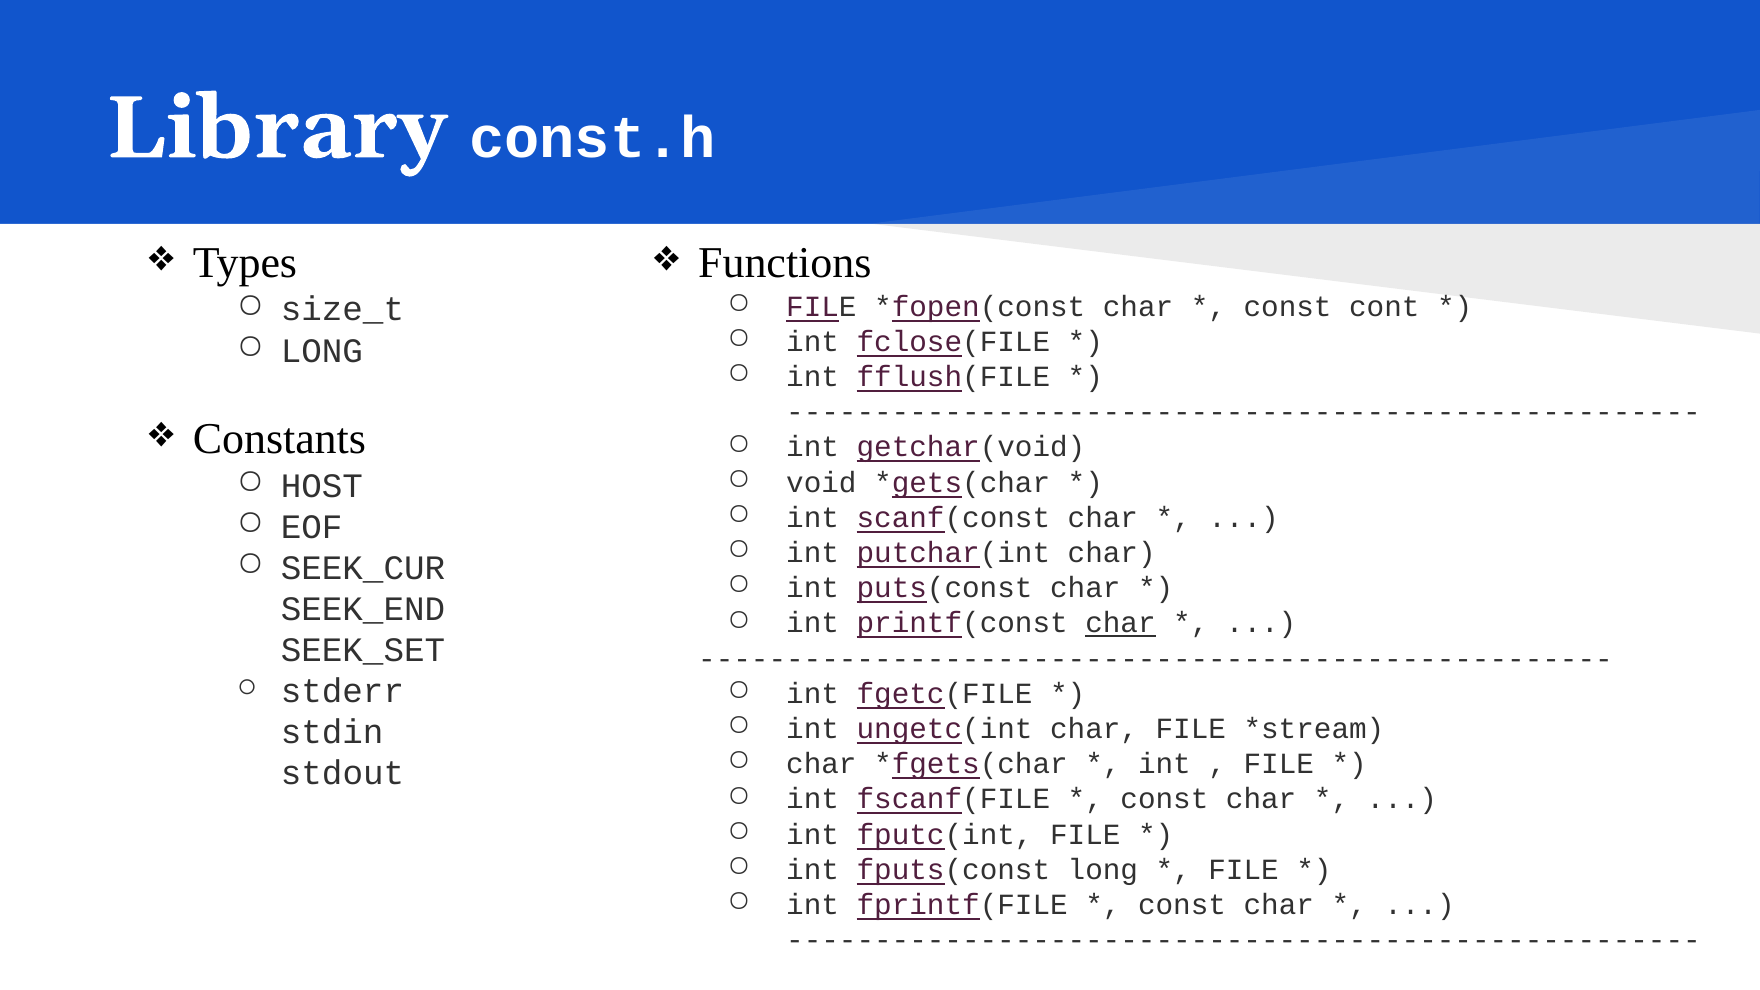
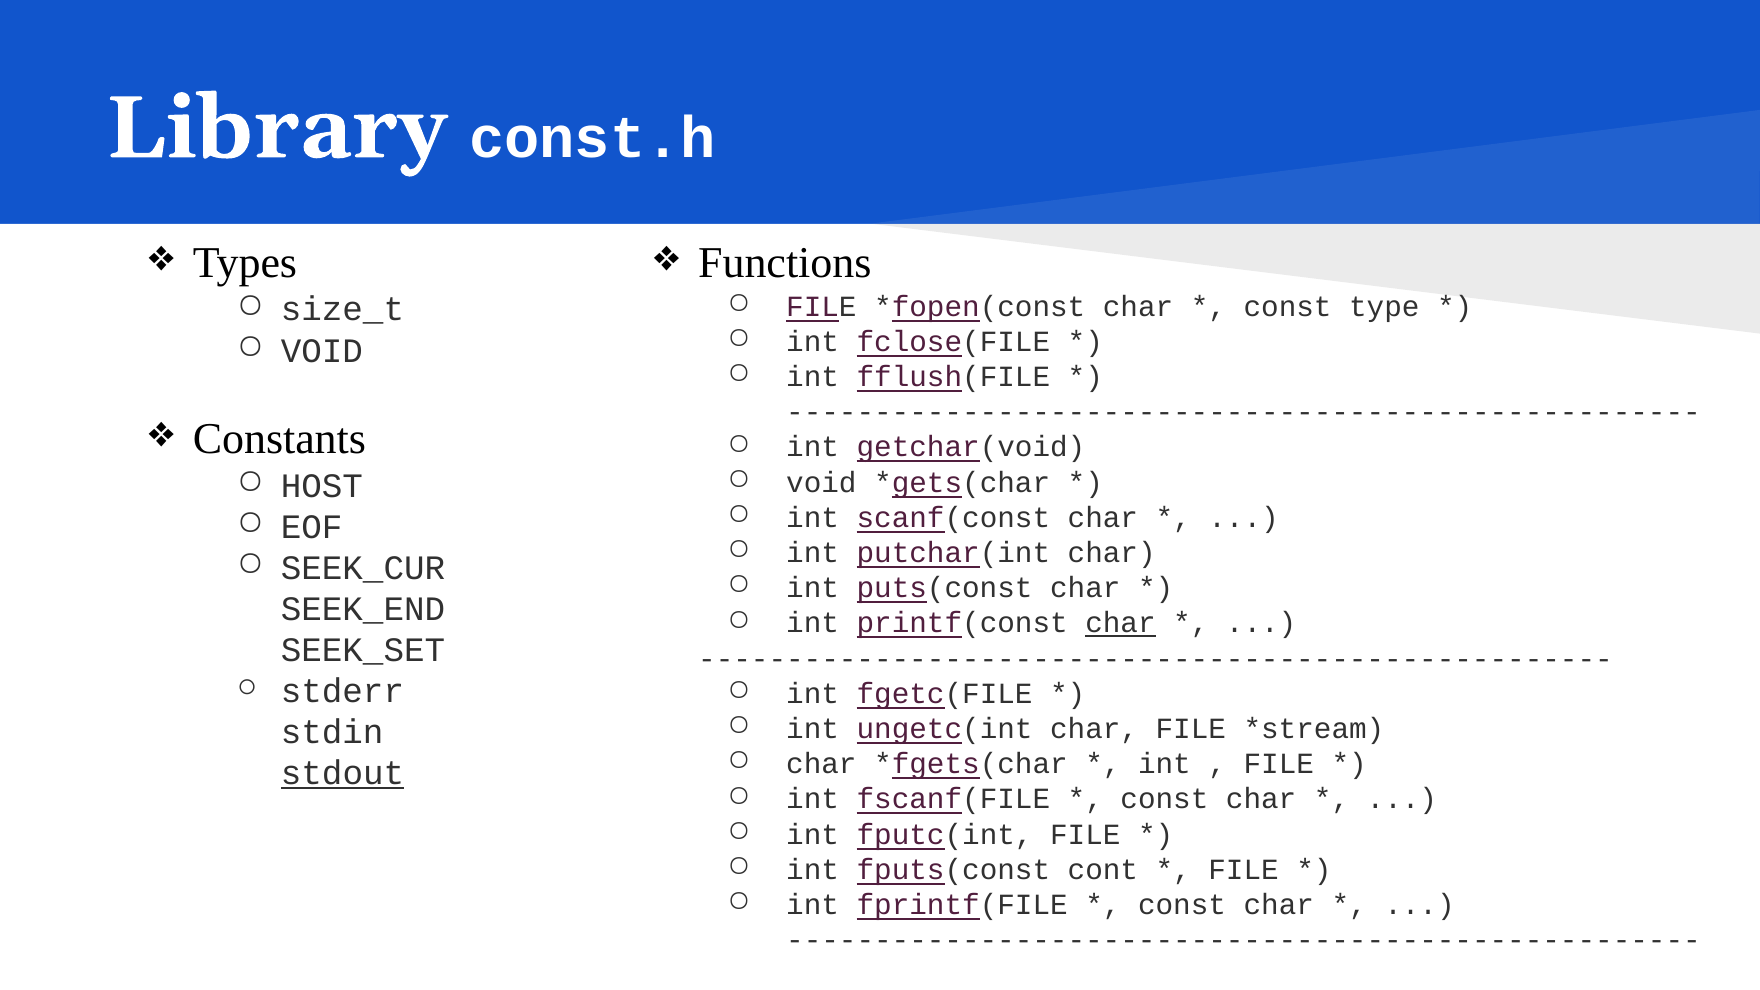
cont: cont -> type
LONG at (322, 351): LONG -> VOID
stdout underline: none -> present
fputs(const long: long -> cont
